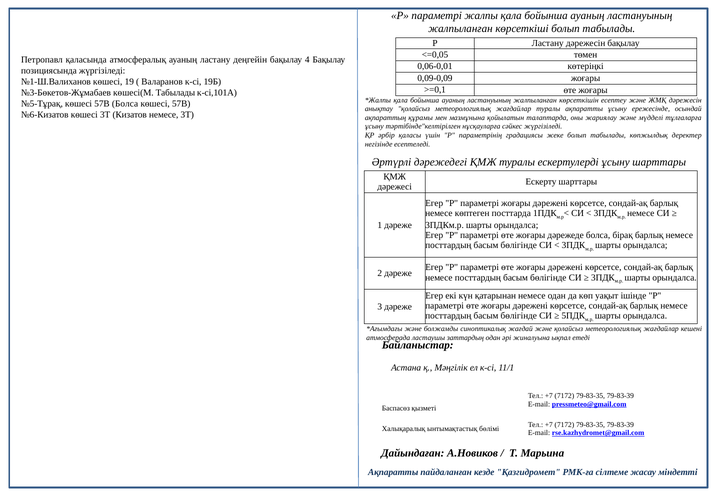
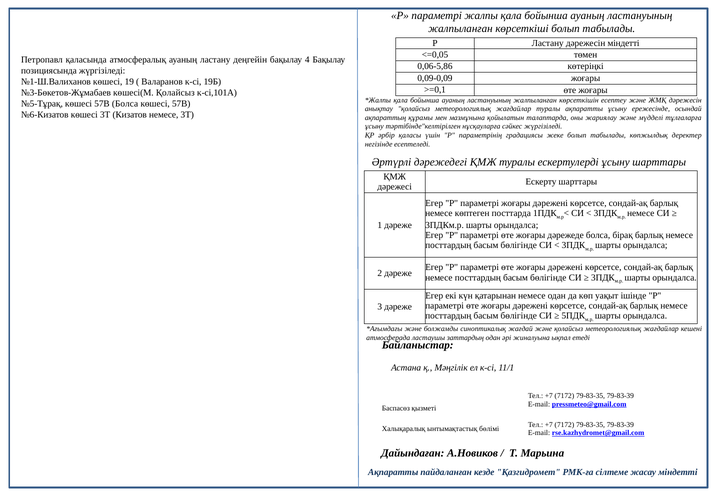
дәрежесін бақылау: бақылау -> міндетті
0,06-0,01: 0,06-0,01 -> 0,06-5,86
көшесі(М Табылады: Табылады -> Қолайсыз
